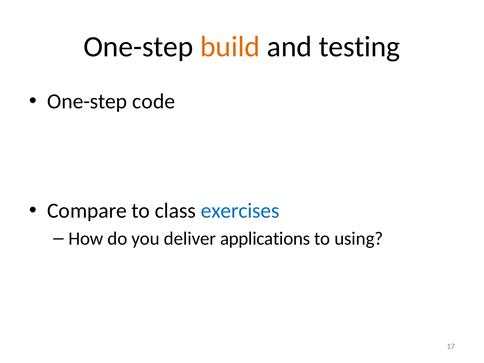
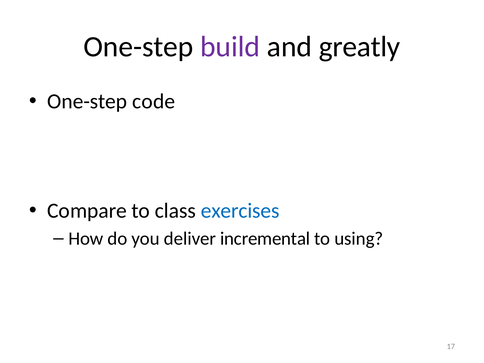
build colour: orange -> purple
testing: testing -> greatly
applications: applications -> incremental
